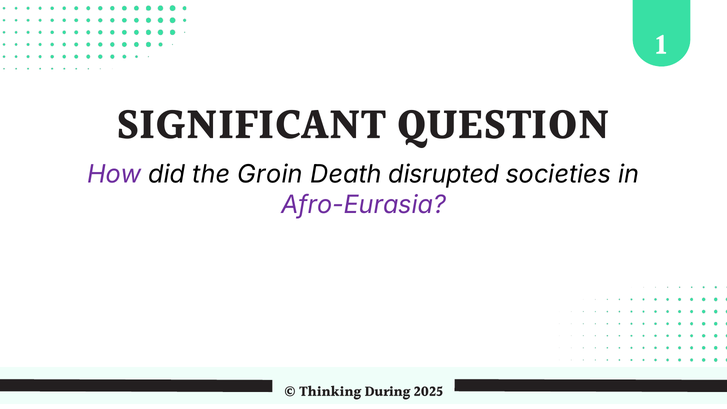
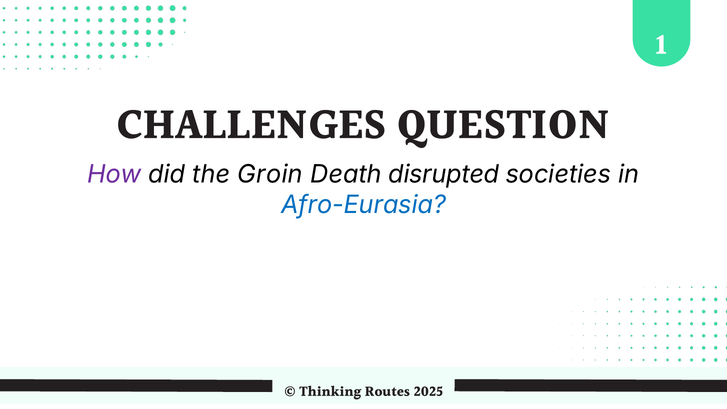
SIGNIFICANT: SIGNIFICANT -> CHALLENGES
Afro-Eurasia colour: purple -> blue
During: During -> Routes
